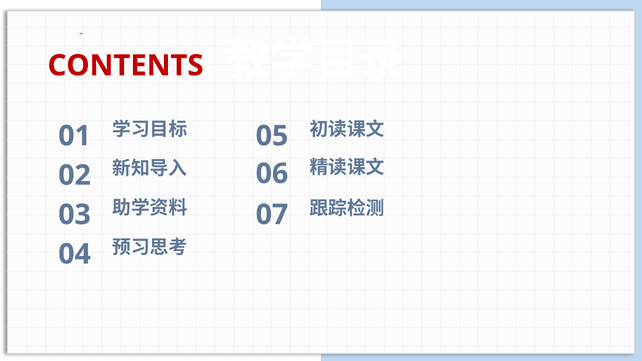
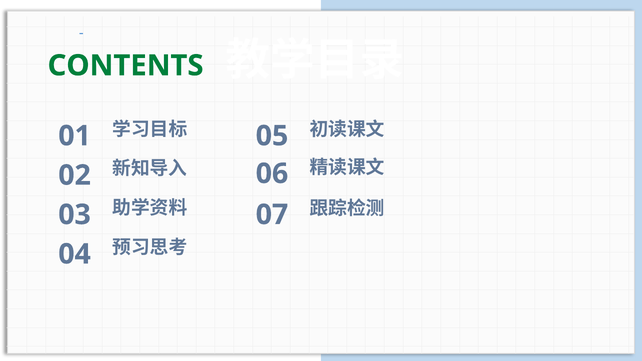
CONTENTS colour: red -> green
